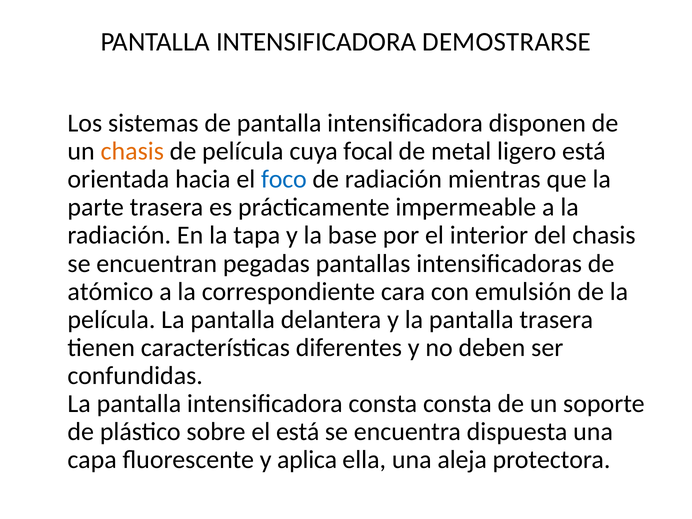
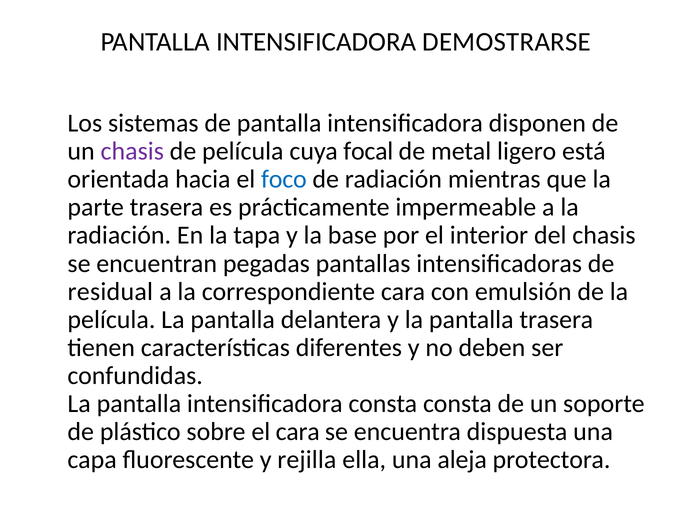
chasis at (132, 151) colour: orange -> purple
atómico: atómico -> residual
el está: está -> cara
aplica: aplica -> rejilla
